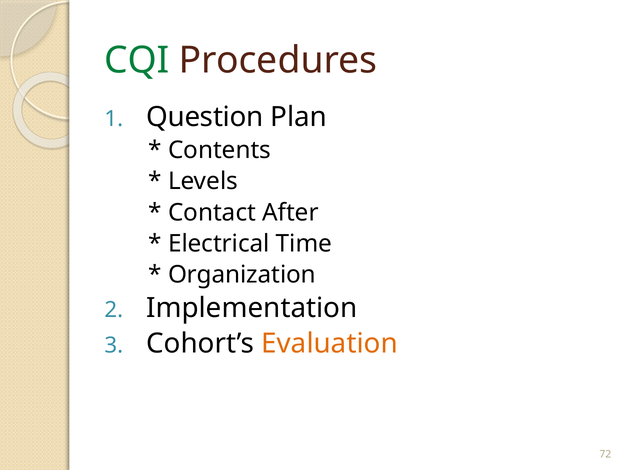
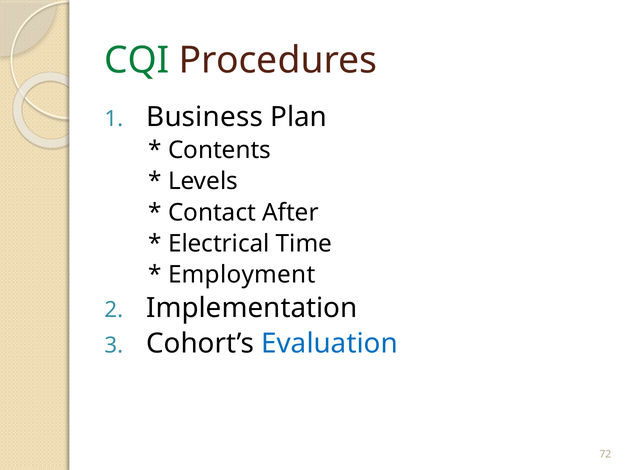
Question: Question -> Business
Organization: Organization -> Employment
Evaluation colour: orange -> blue
